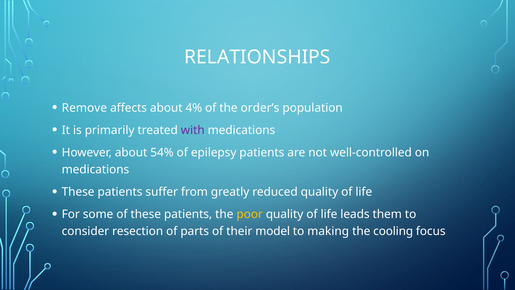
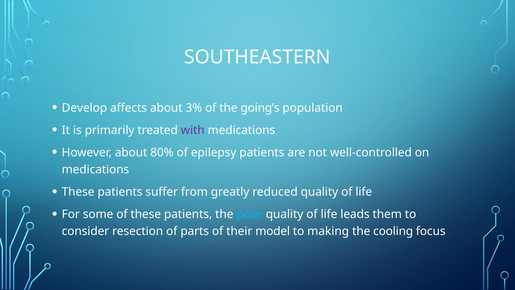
RELATIONSHIPS: RELATIONSHIPS -> SOUTHEASTERN
Remove: Remove -> Develop
4%: 4% -> 3%
order’s: order’s -> going’s
54%: 54% -> 80%
poor colour: yellow -> light blue
